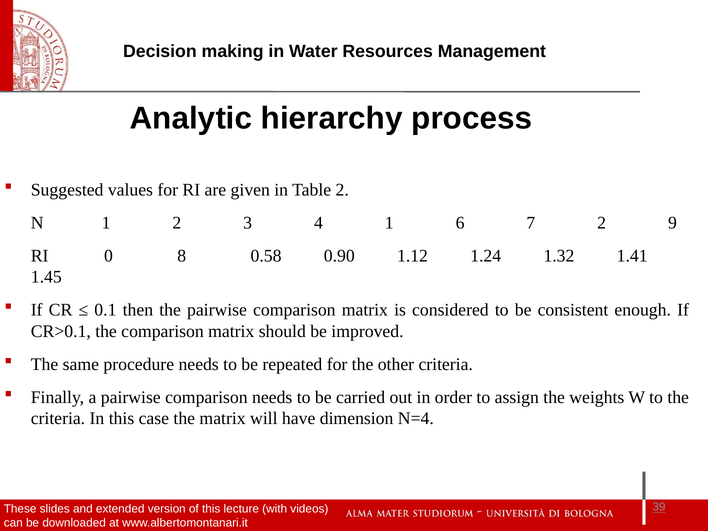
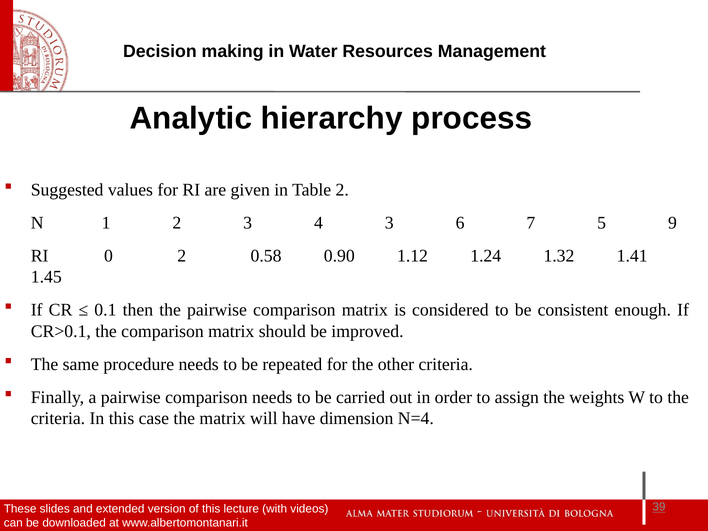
4 1: 1 -> 3
7 2: 2 -> 5
0 8: 8 -> 2
